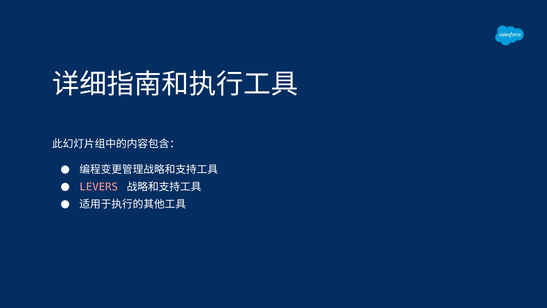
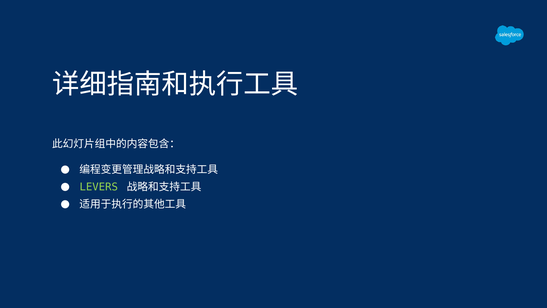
LEVERS colour: pink -> light green
